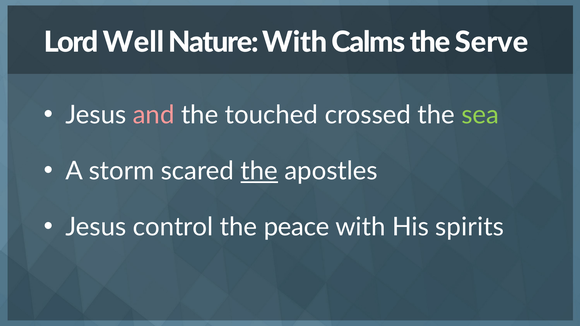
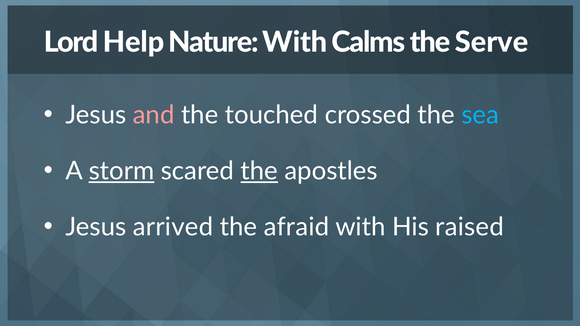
Well: Well -> Help
sea colour: light green -> light blue
storm underline: none -> present
control: control -> arrived
peace: peace -> afraid
spirits: spirits -> raised
